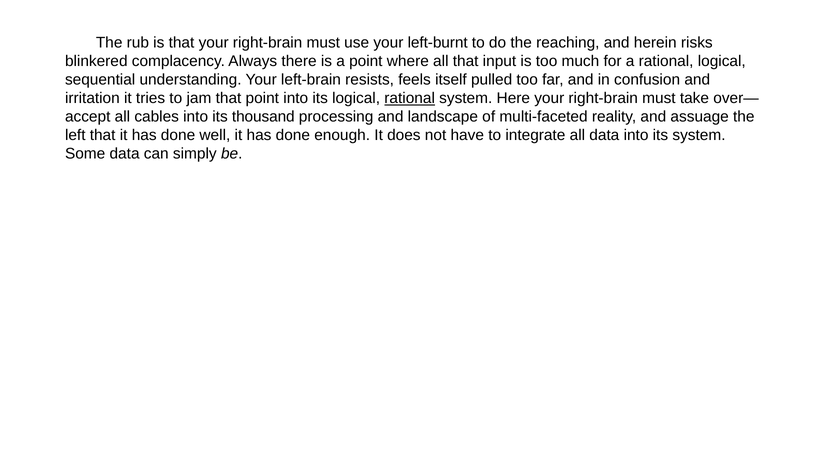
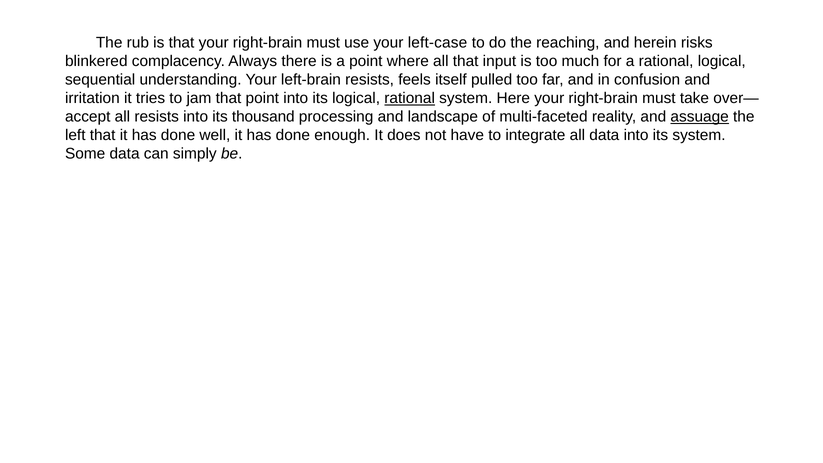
left-burnt: left-burnt -> left-case
all cables: cables -> resists
assuage underline: none -> present
